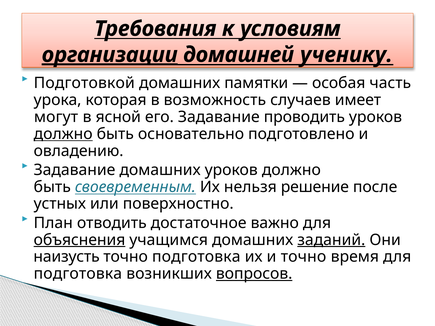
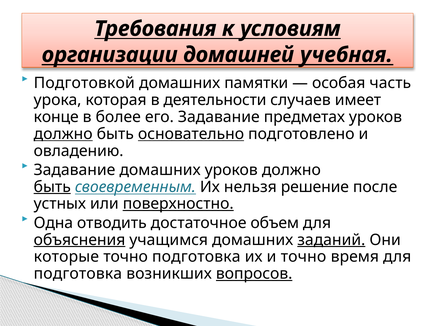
организации underline: present -> none
ученику: ученику -> учебная
возможность: возможность -> деятельности
могут: могут -> конце
ясной: ясной -> более
проводить: проводить -> предметах
основательно underline: none -> present
быть at (52, 187) underline: none -> present
поверхностно underline: none -> present
План: План -> Одна
важно: важно -> объем
наизусть: наизусть -> которые
